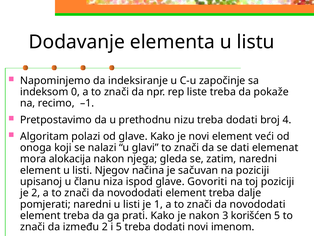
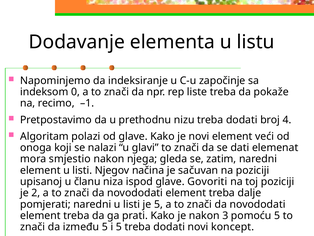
alokacija: alokacija -> smjestio
je 1: 1 -> 5
korišćen: korišćen -> pomoću
između 2: 2 -> 5
imenom: imenom -> koncept
